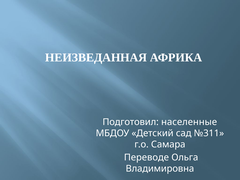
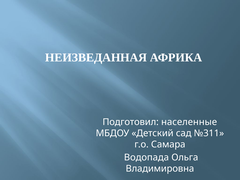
Переводе: Переводе -> Водопада
